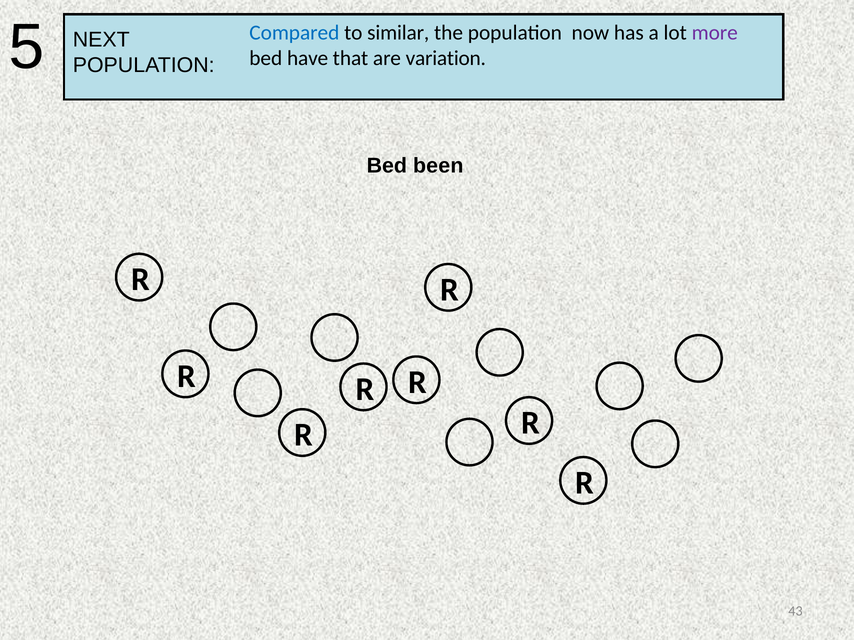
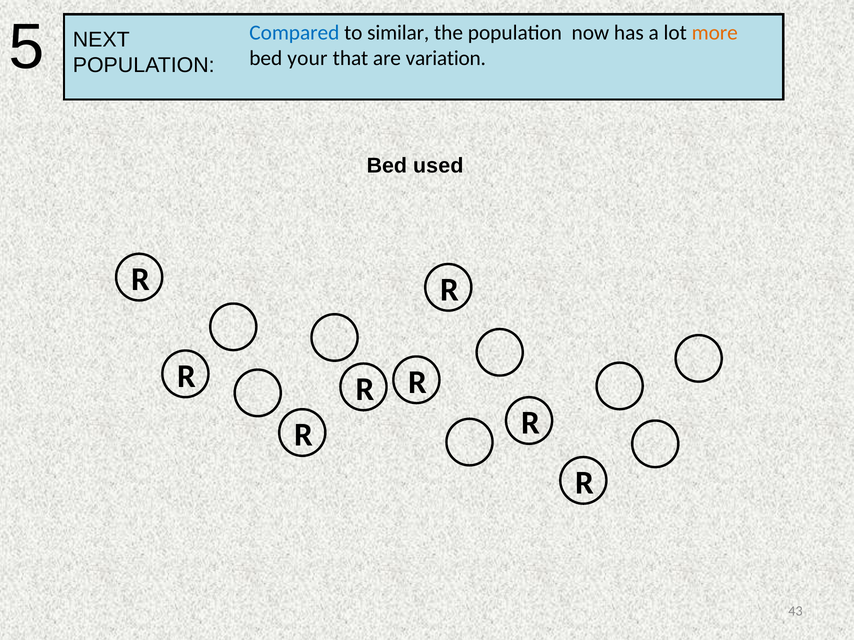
more colour: purple -> orange
have: have -> your
been: been -> used
